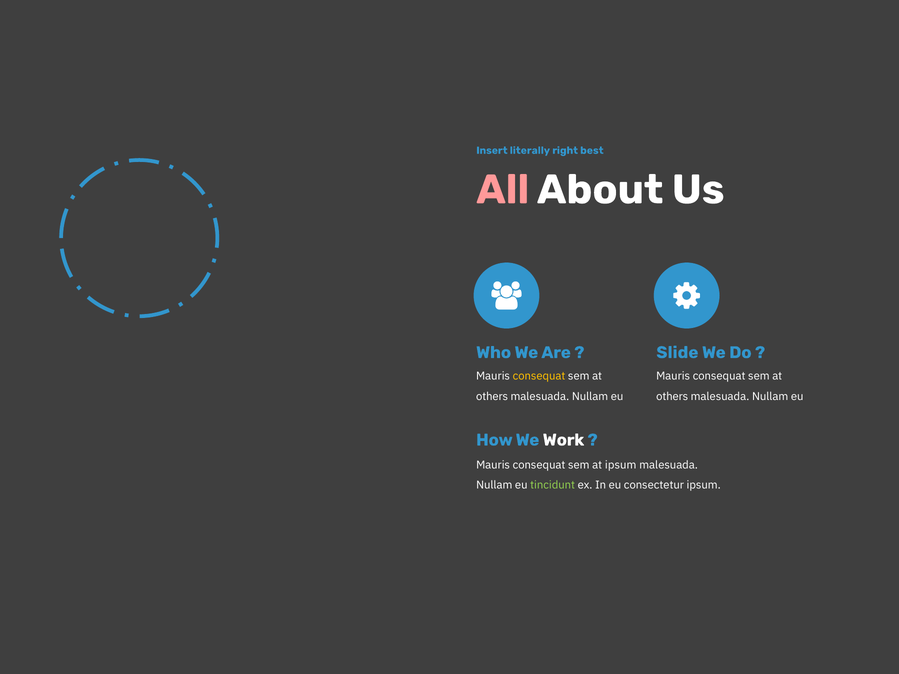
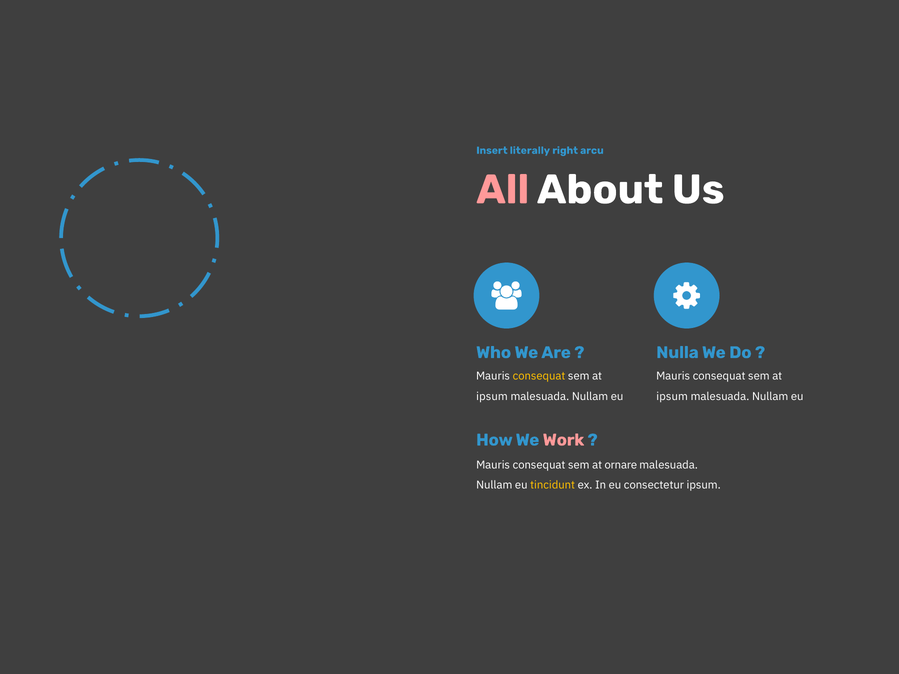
best: best -> arcu
Slide: Slide -> Nulla
others at (492, 397): others -> ipsum
others at (672, 397): others -> ipsum
Work colour: white -> pink
at ipsum: ipsum -> ornare
tincidunt colour: light green -> yellow
